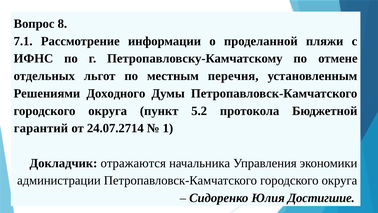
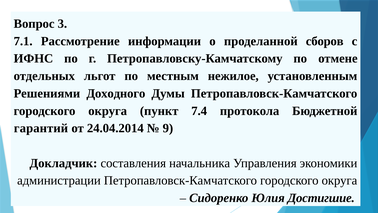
8: 8 -> 3
пляжи: пляжи -> сборов
перечня: перечня -> нежилое
5.2: 5.2 -> 7.4
24.07.2714: 24.07.2714 -> 24.04.2014
1: 1 -> 9
отражаются: отражаются -> составления
